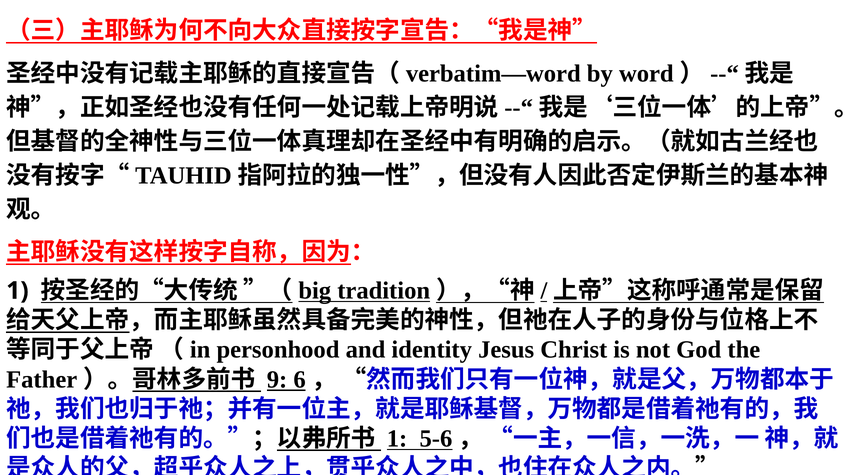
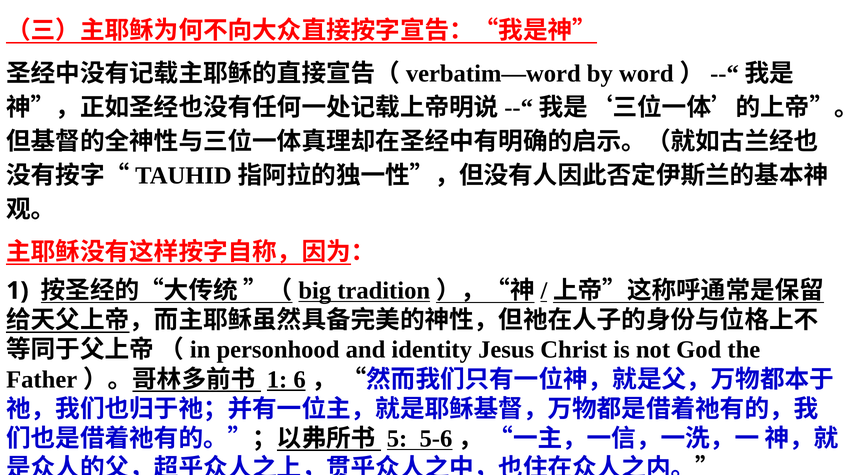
9 at (277, 380): 9 -> 1
1 at (397, 439): 1 -> 5
